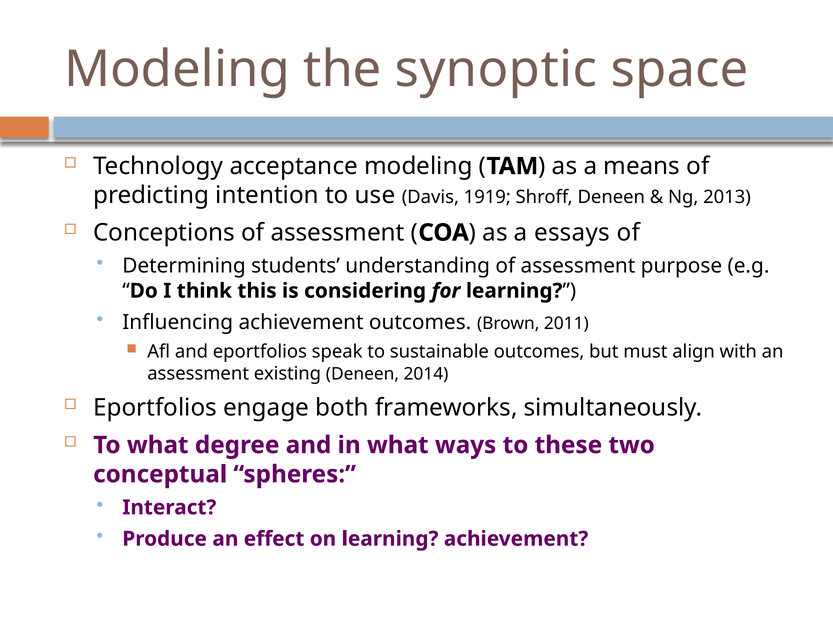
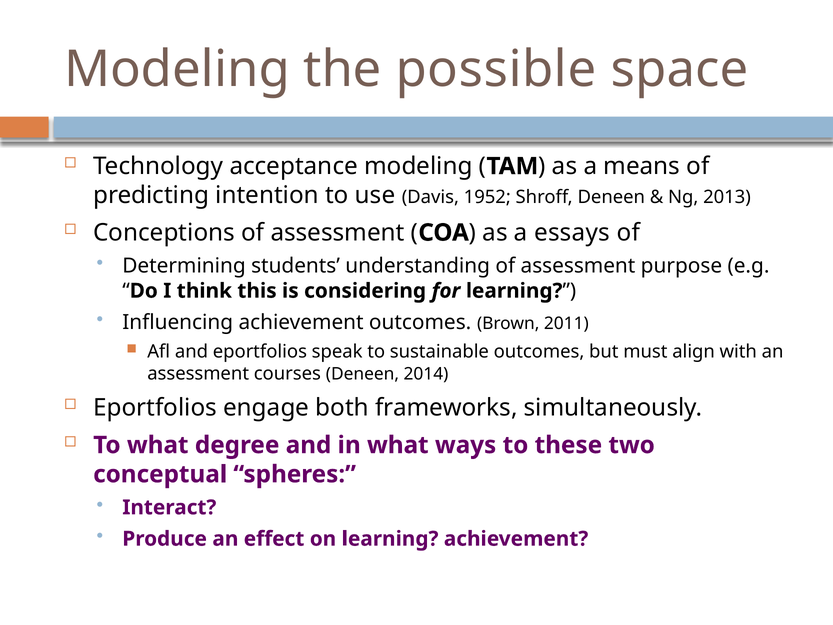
synoptic: synoptic -> possible
1919: 1919 -> 1952
existing: existing -> courses
